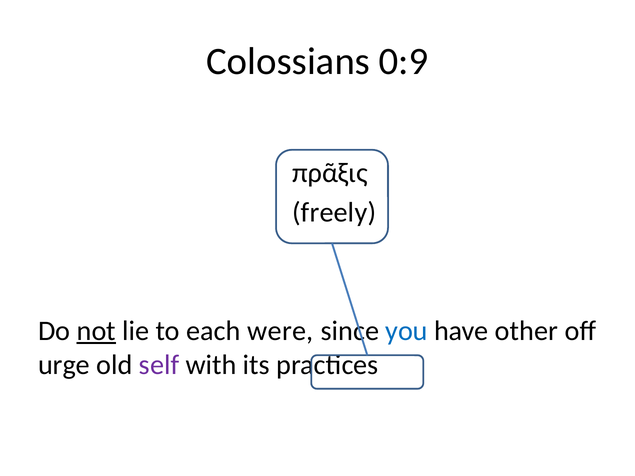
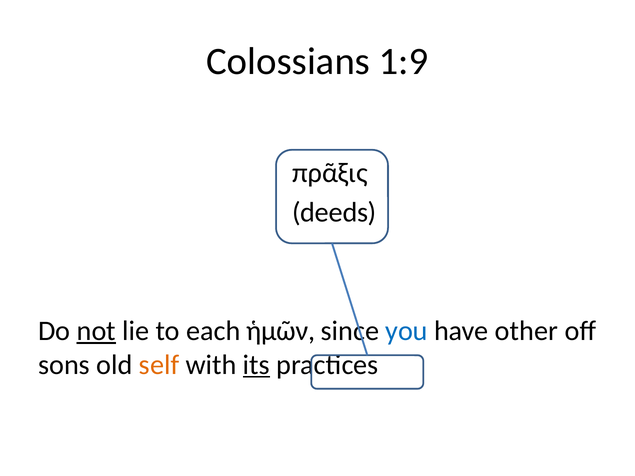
0:9: 0:9 -> 1:9
freely: freely -> deeds
were: were -> ἡμῶν
urge: urge -> sons
self colour: purple -> orange
its underline: none -> present
